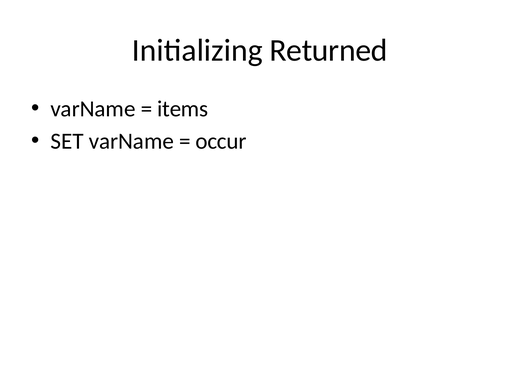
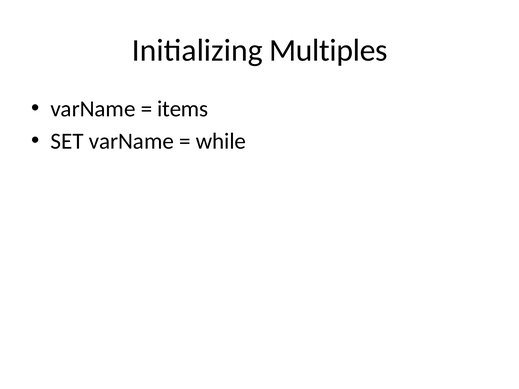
Returned: Returned -> Multiples
occur: occur -> while
